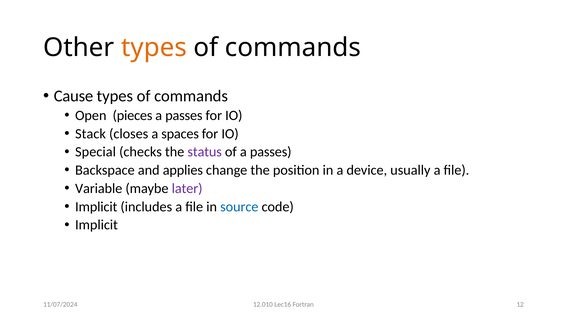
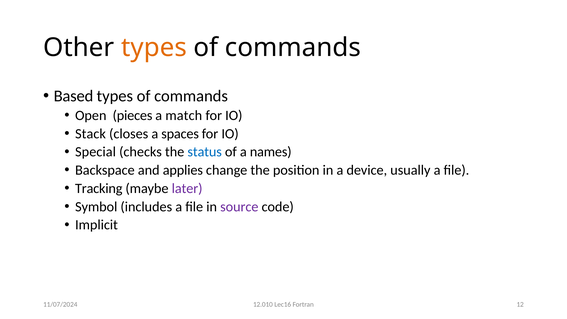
Cause: Cause -> Based
passes at (184, 115): passes -> match
status colour: purple -> blue
of a passes: passes -> names
Variable: Variable -> Tracking
Implicit at (96, 207): Implicit -> Symbol
source colour: blue -> purple
